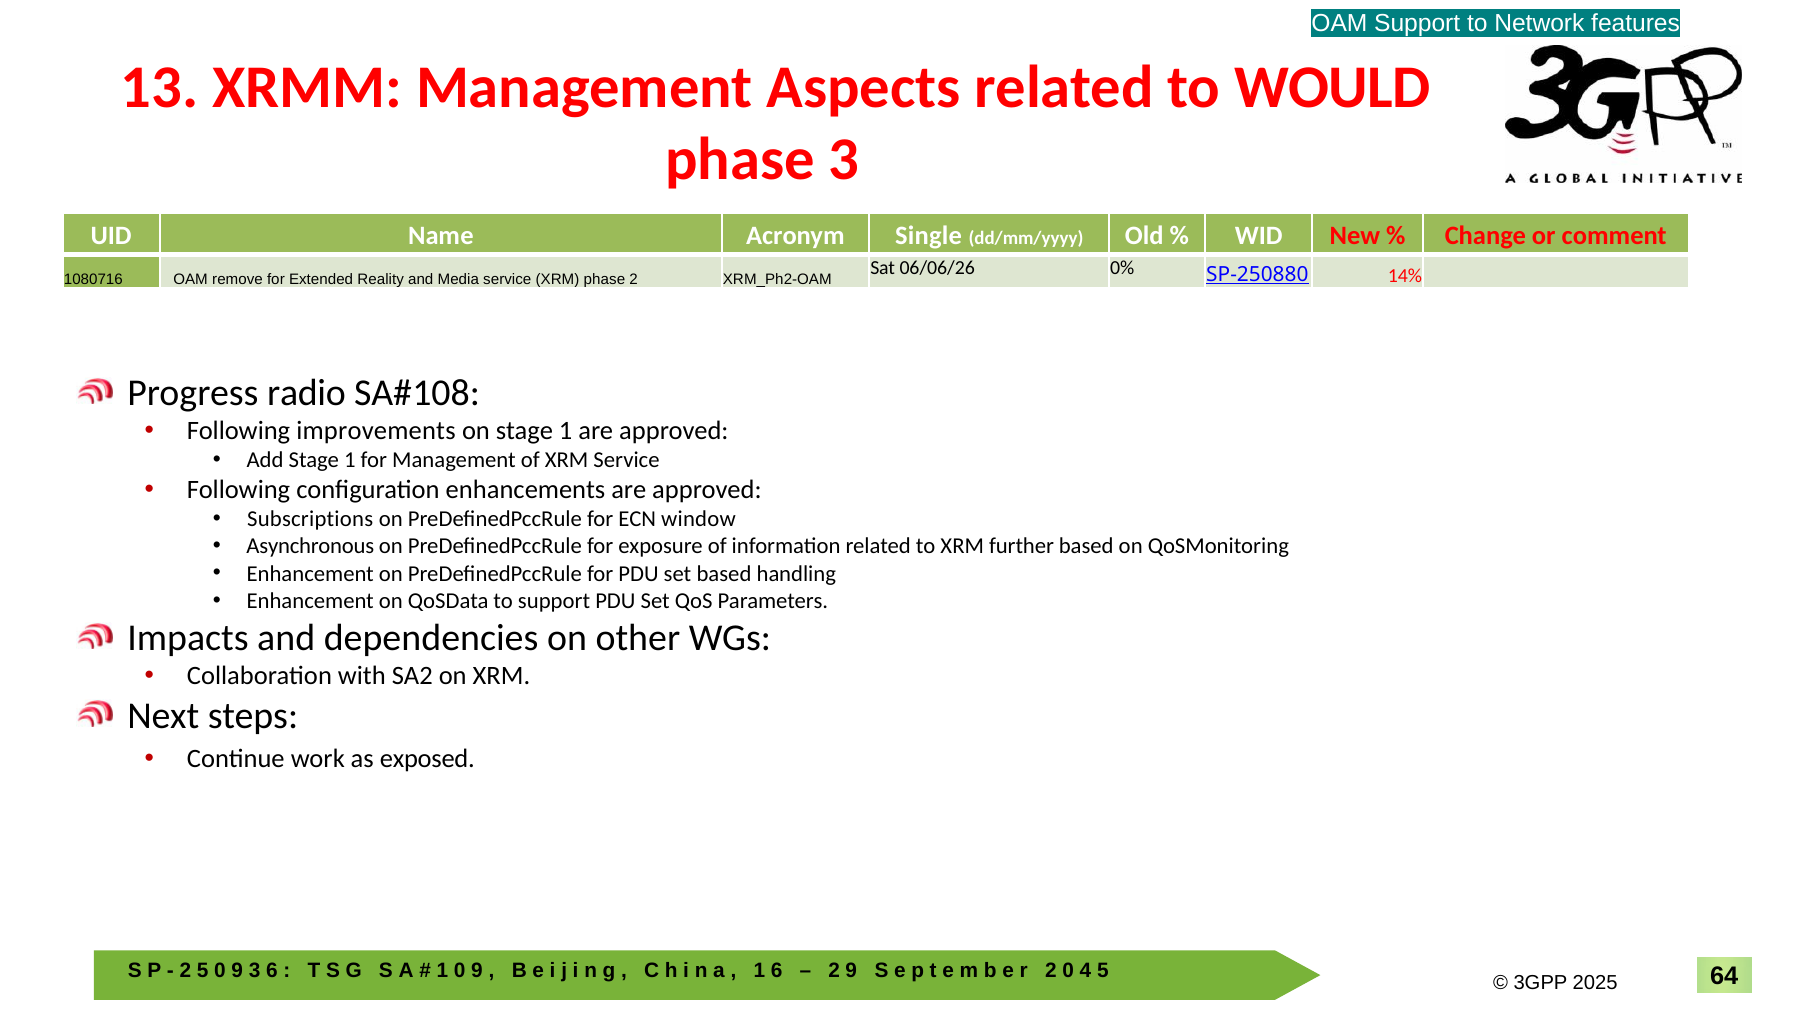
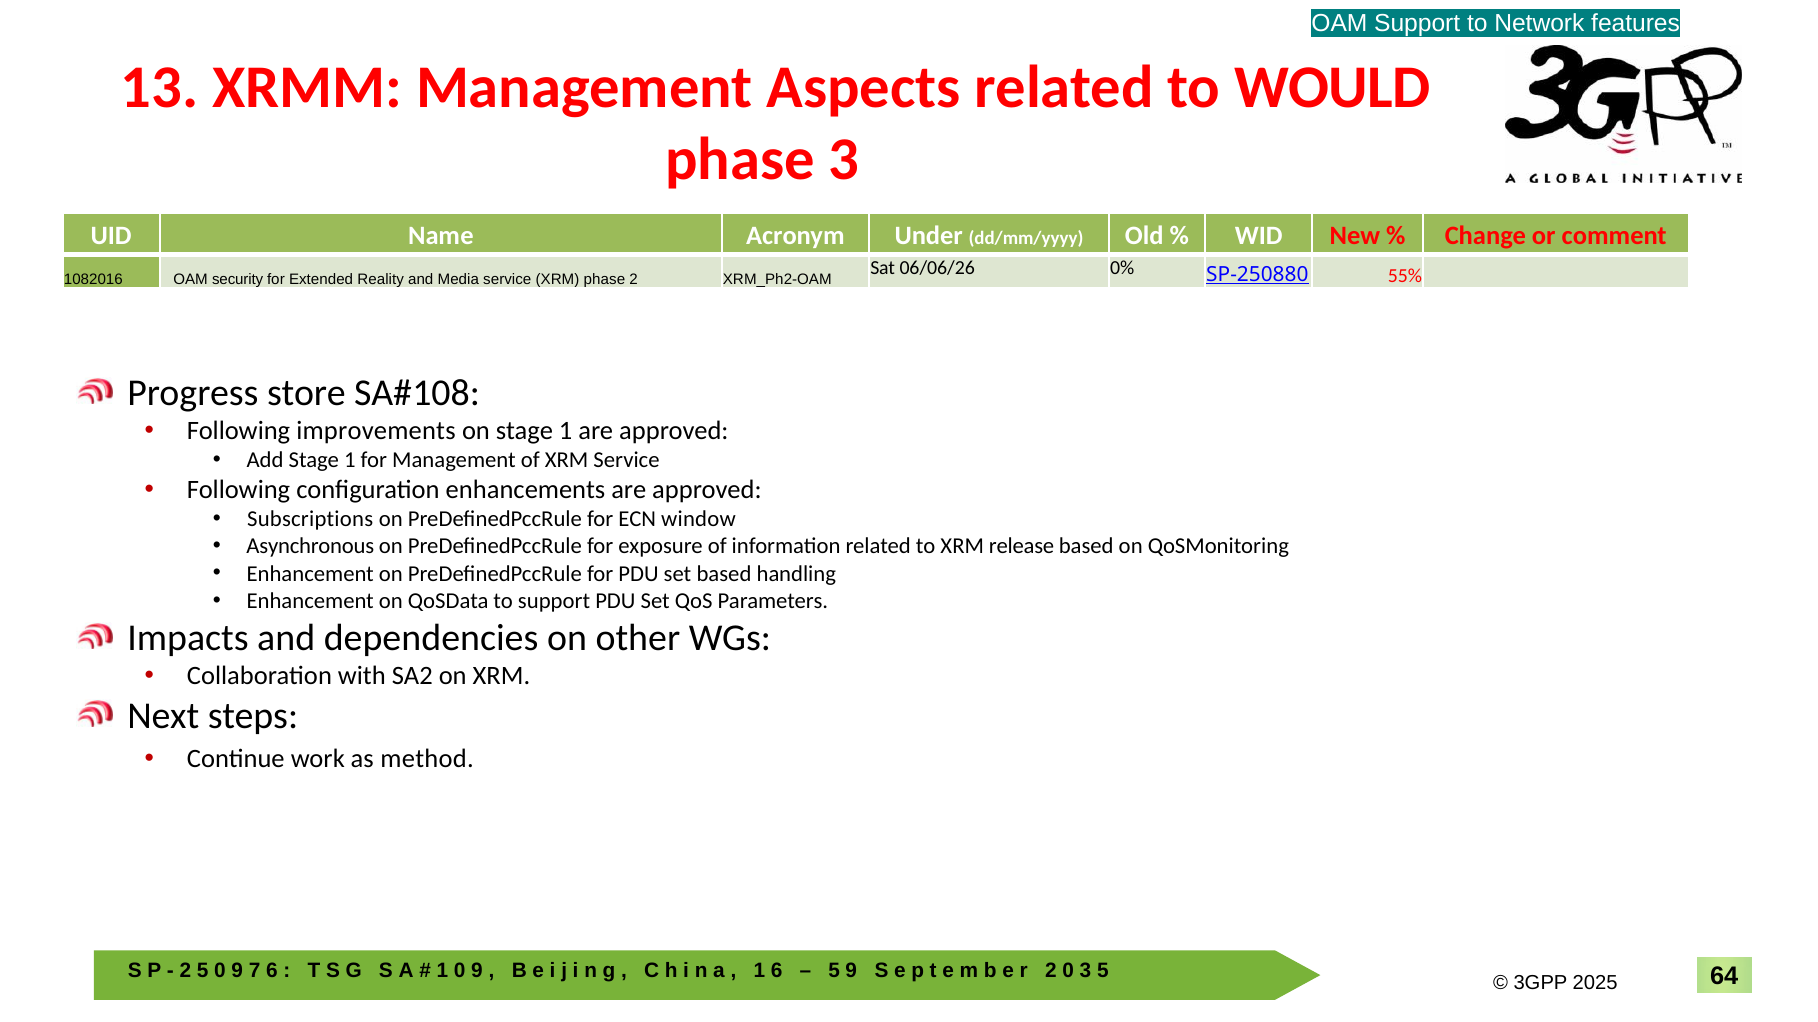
Single: Single -> Under
1080716: 1080716 -> 1082016
remove: remove -> security
14%: 14% -> 55%
radio: radio -> store
further: further -> release
exposed: exposed -> method
3 at (255, 971): 3 -> 7
2 at (834, 971): 2 -> 5
4 at (1085, 971): 4 -> 3
